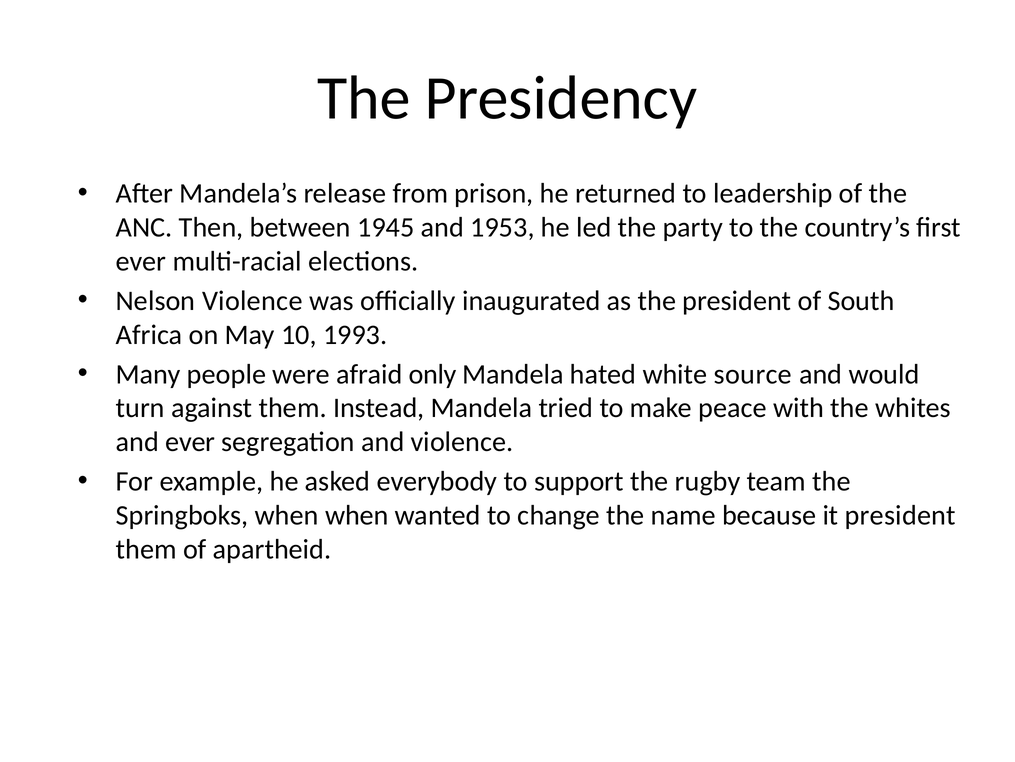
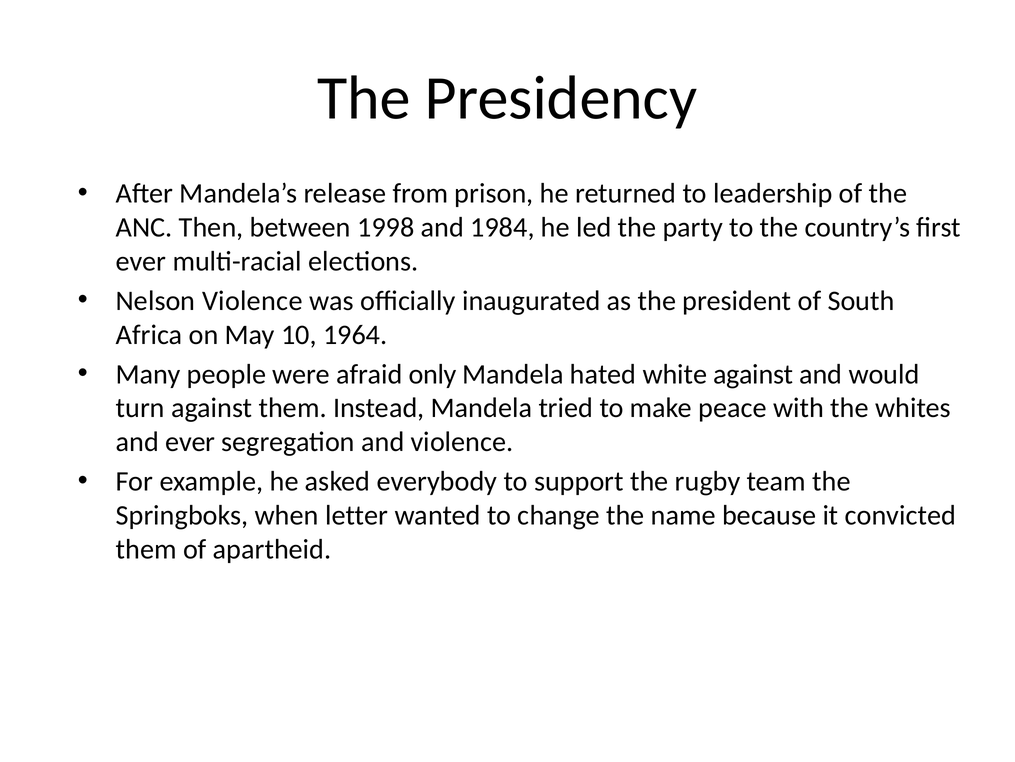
1945: 1945 -> 1998
1953: 1953 -> 1984
1993: 1993 -> 1964
white source: source -> against
when when: when -> letter
it president: president -> convicted
